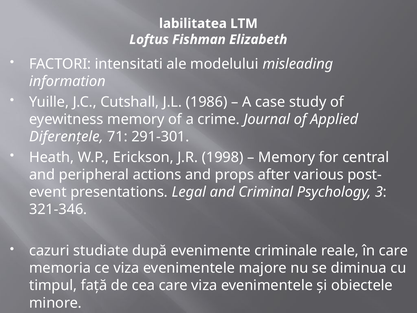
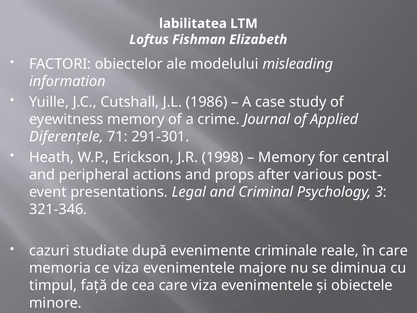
intensitati: intensitati -> obiectelor
